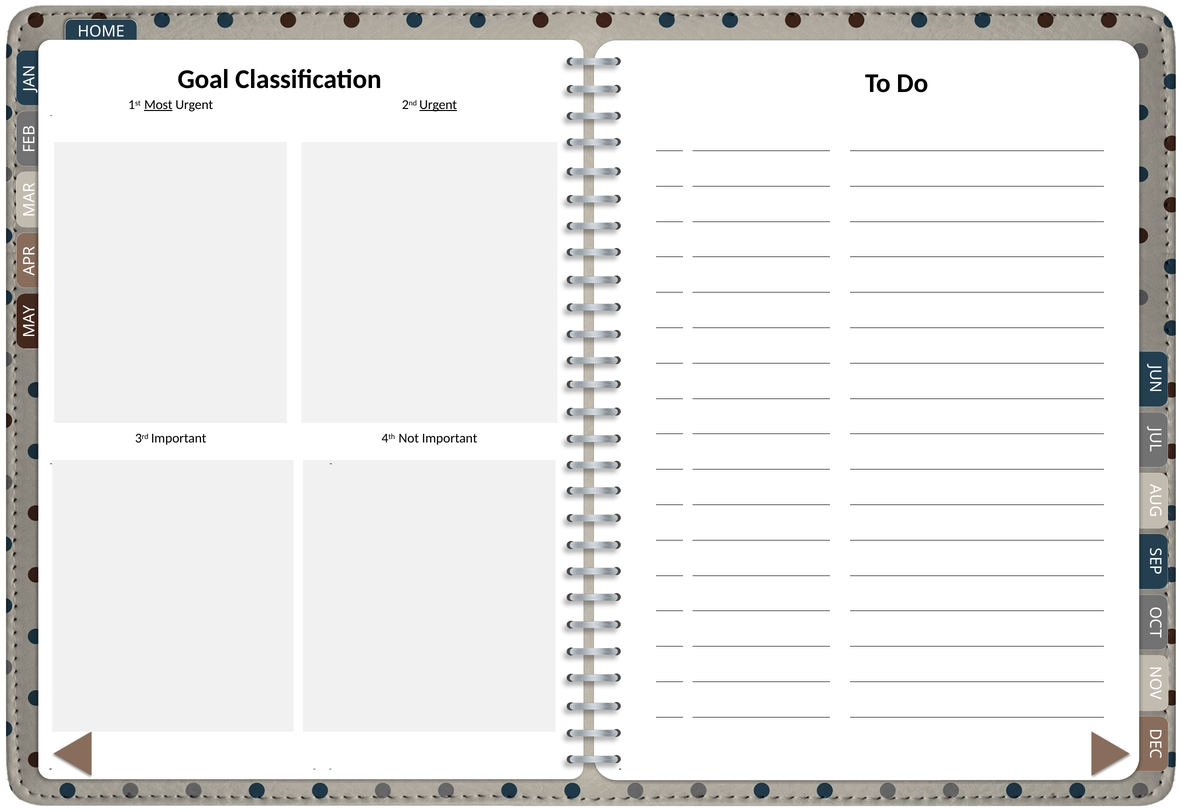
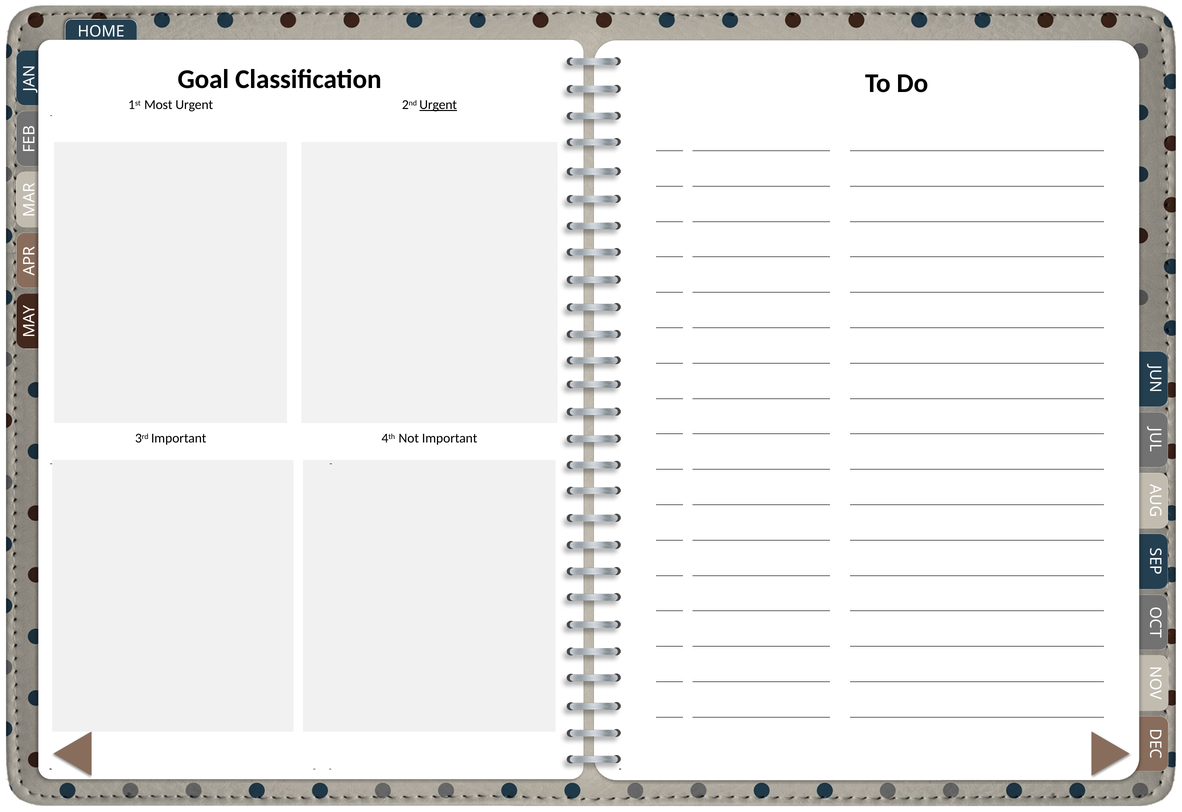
Most underline: present -> none
